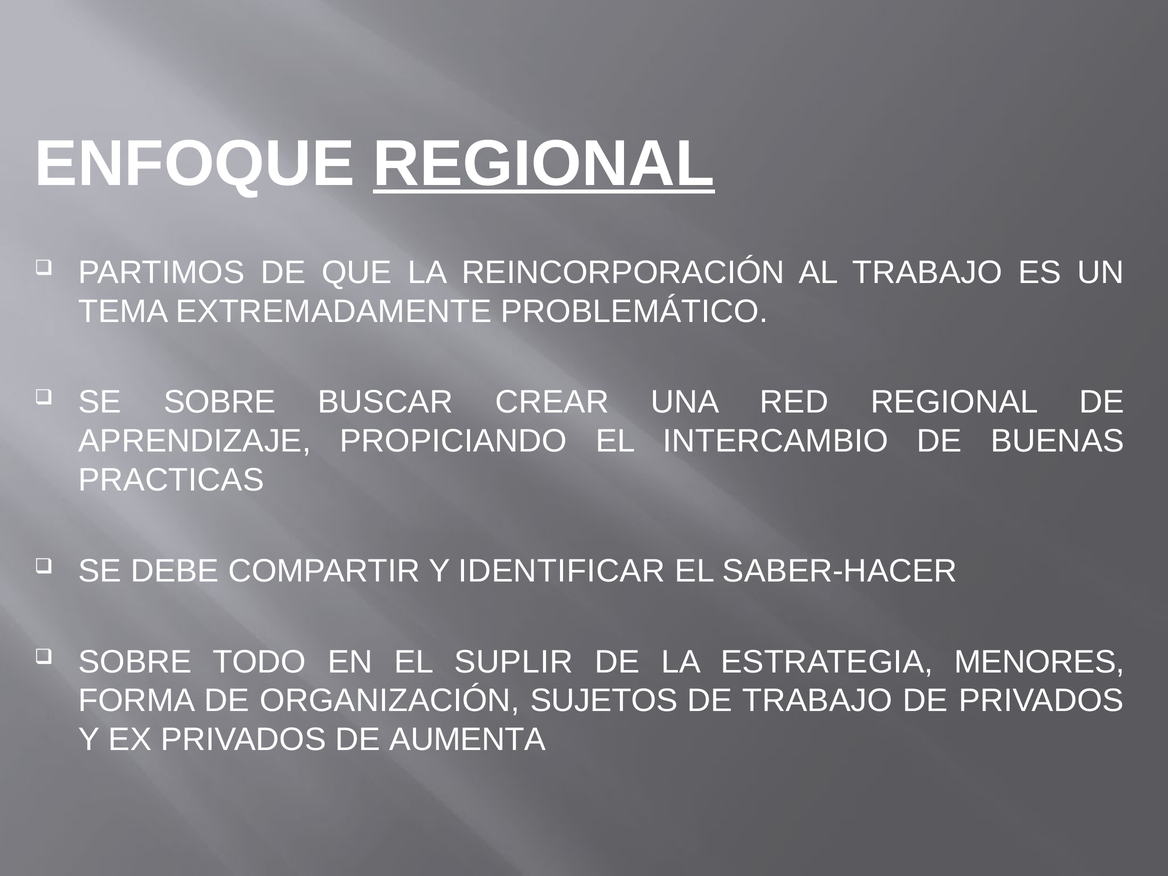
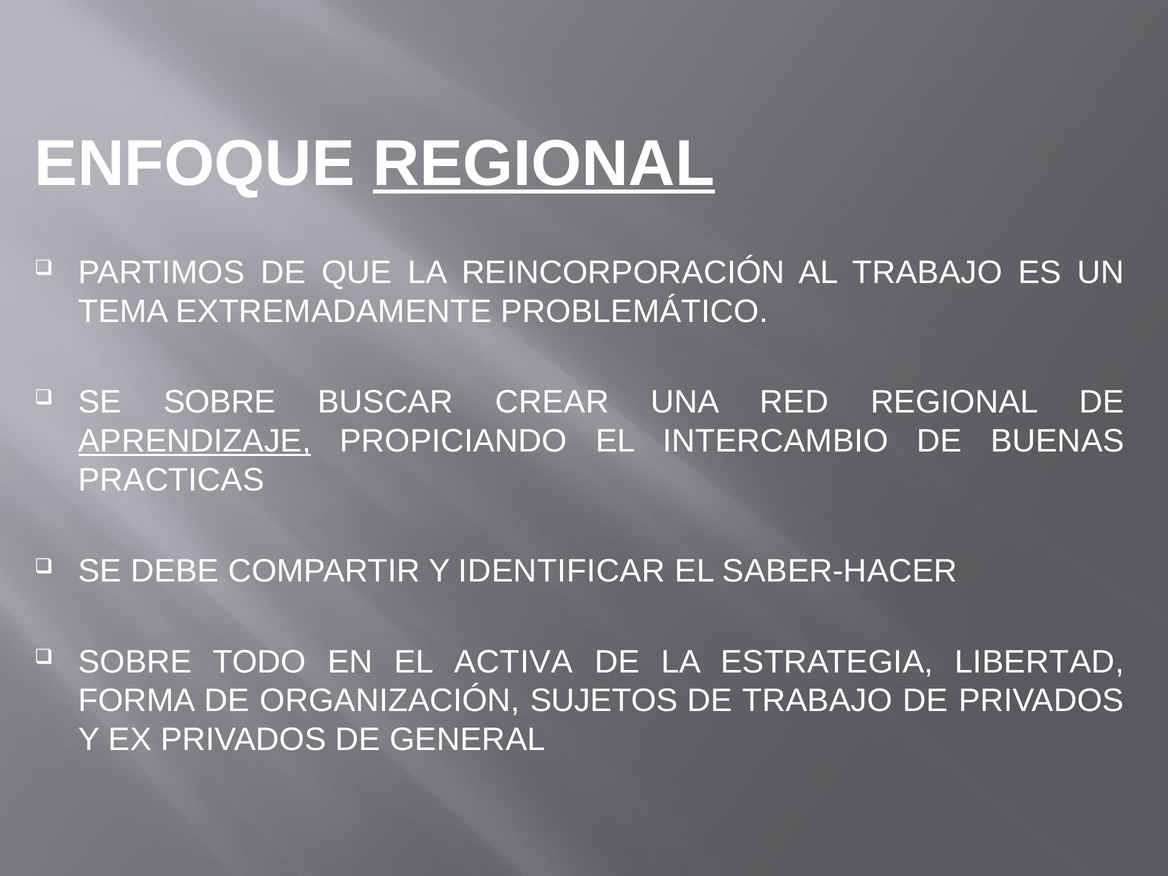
APRENDIZAJE underline: none -> present
SUPLIR: SUPLIR -> ACTIVA
MENORES: MENORES -> LIBERTAD
AUMENTA: AUMENTA -> GENERAL
